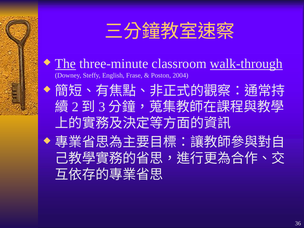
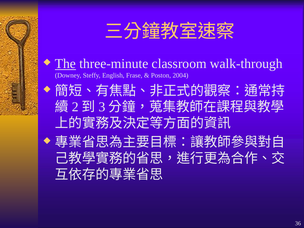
walk-through underline: present -> none
